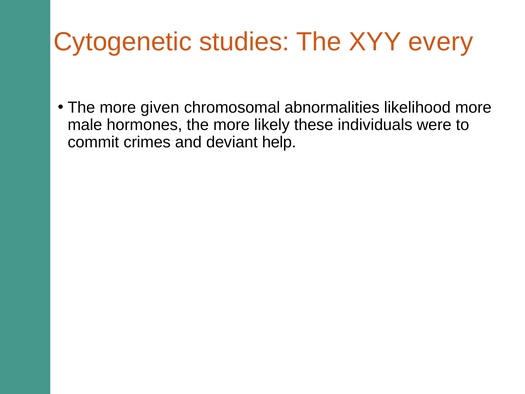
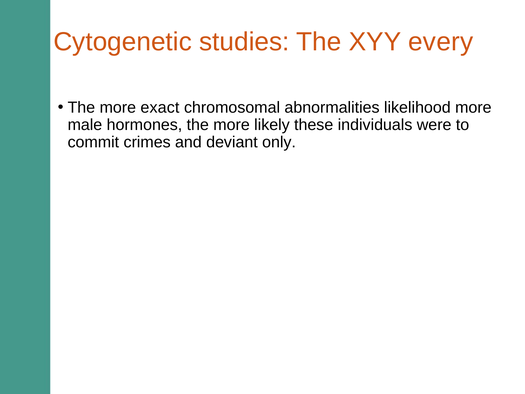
given: given -> exact
help: help -> only
